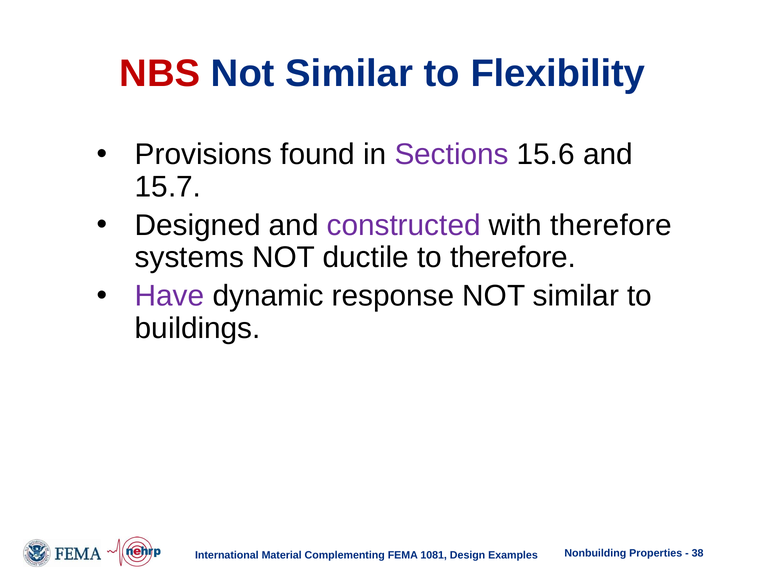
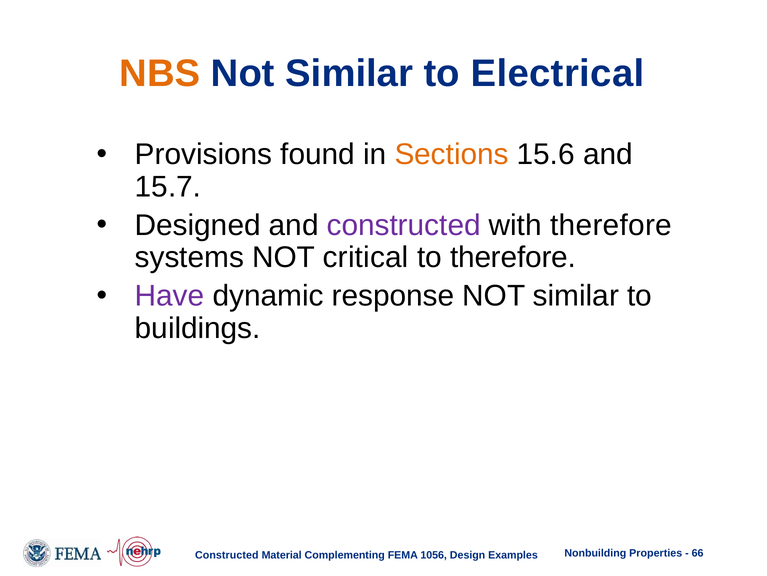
NBS colour: red -> orange
Flexibility: Flexibility -> Electrical
Sections colour: purple -> orange
ductile: ductile -> critical
International at (227, 555): International -> Constructed
1081: 1081 -> 1056
38: 38 -> 66
